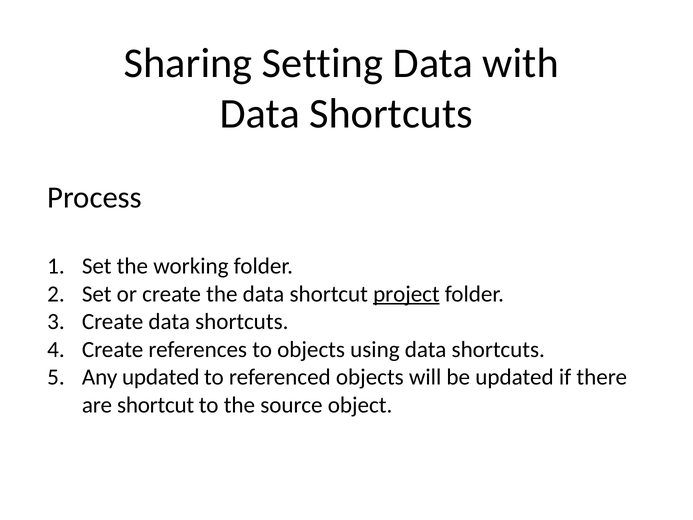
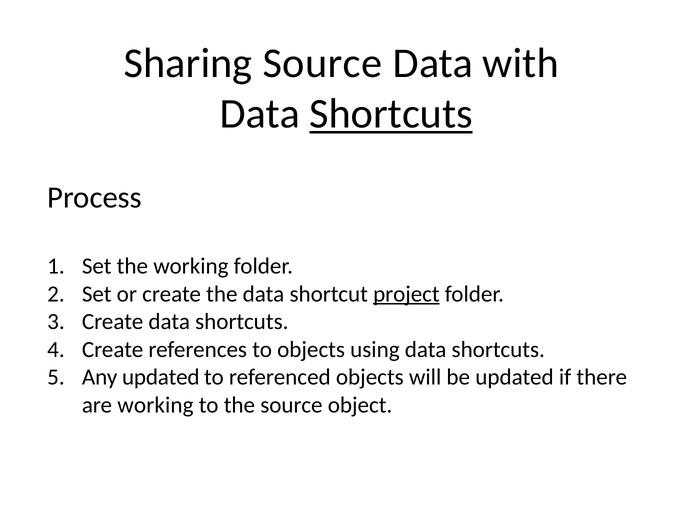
Sharing Setting: Setting -> Source
Shortcuts at (391, 114) underline: none -> present
are shortcut: shortcut -> working
